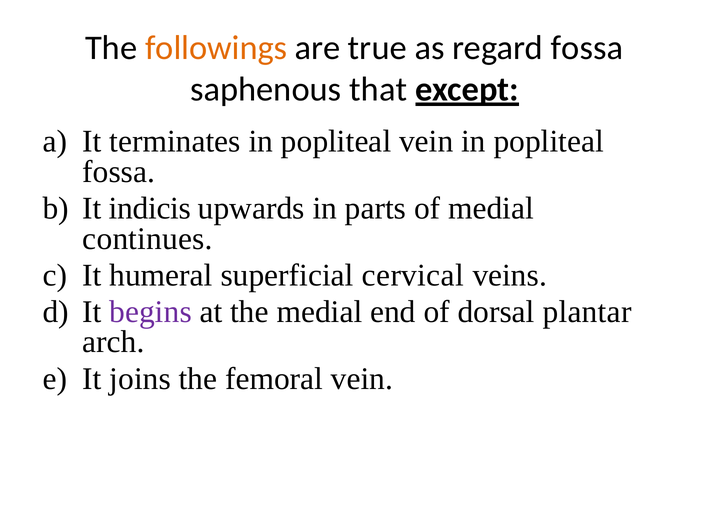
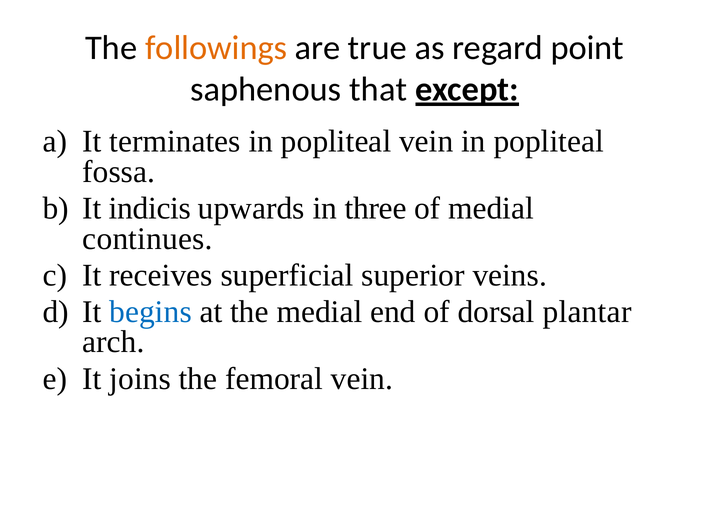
regard fossa: fossa -> point
parts: parts -> three
humeral: humeral -> receives
cervical: cervical -> superior
begins colour: purple -> blue
